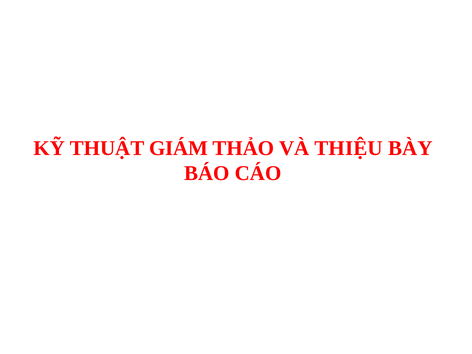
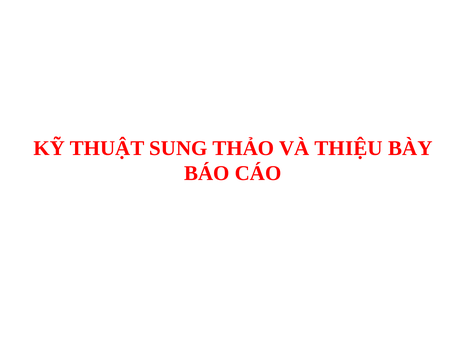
GIÁM: GIÁM -> SUNG
